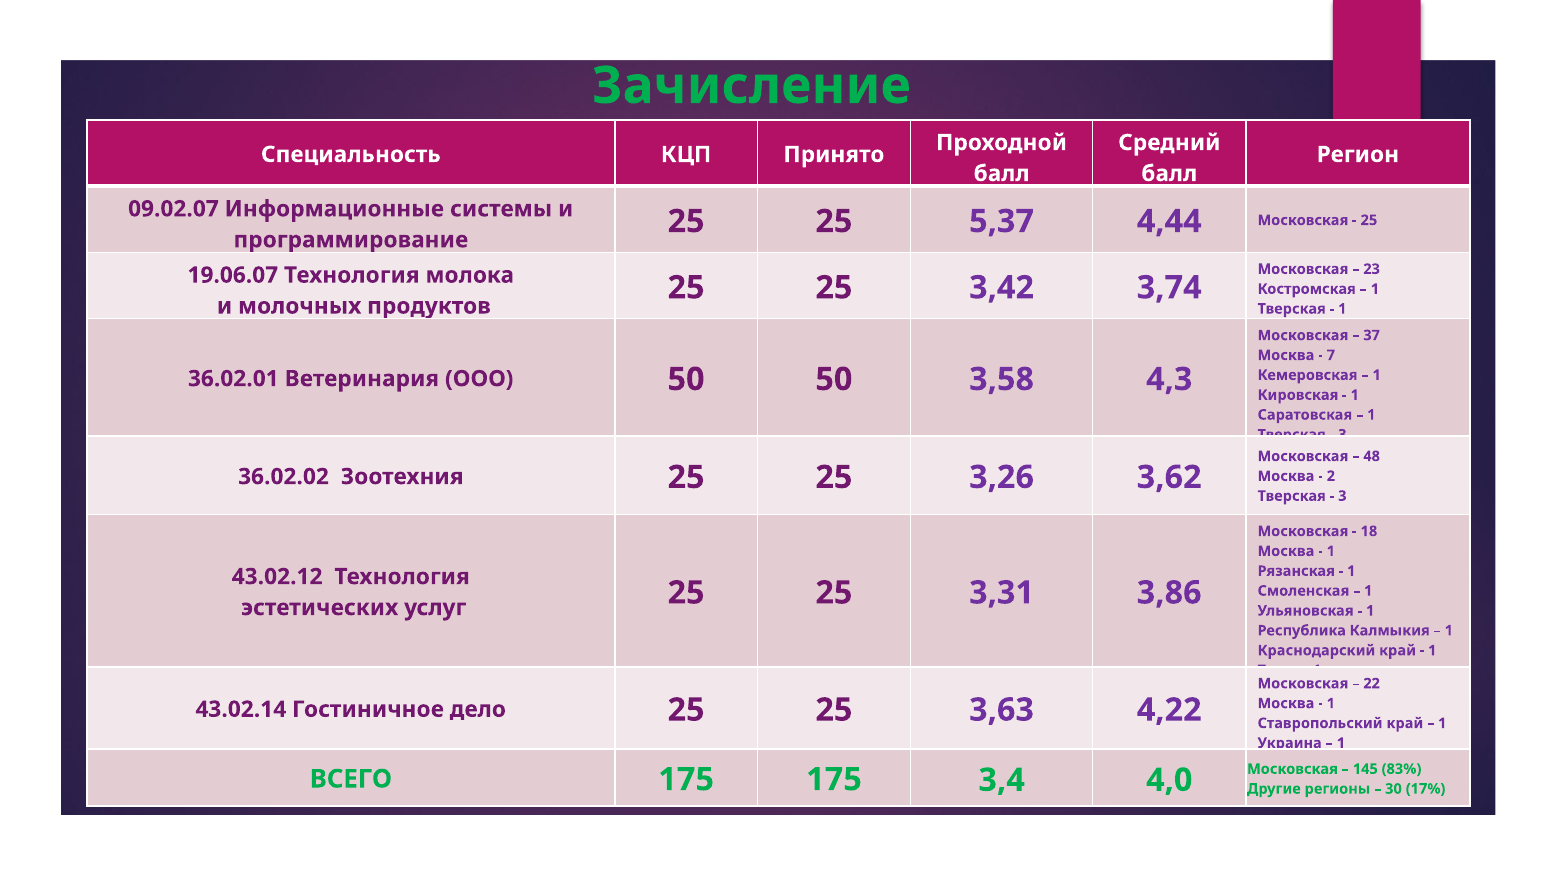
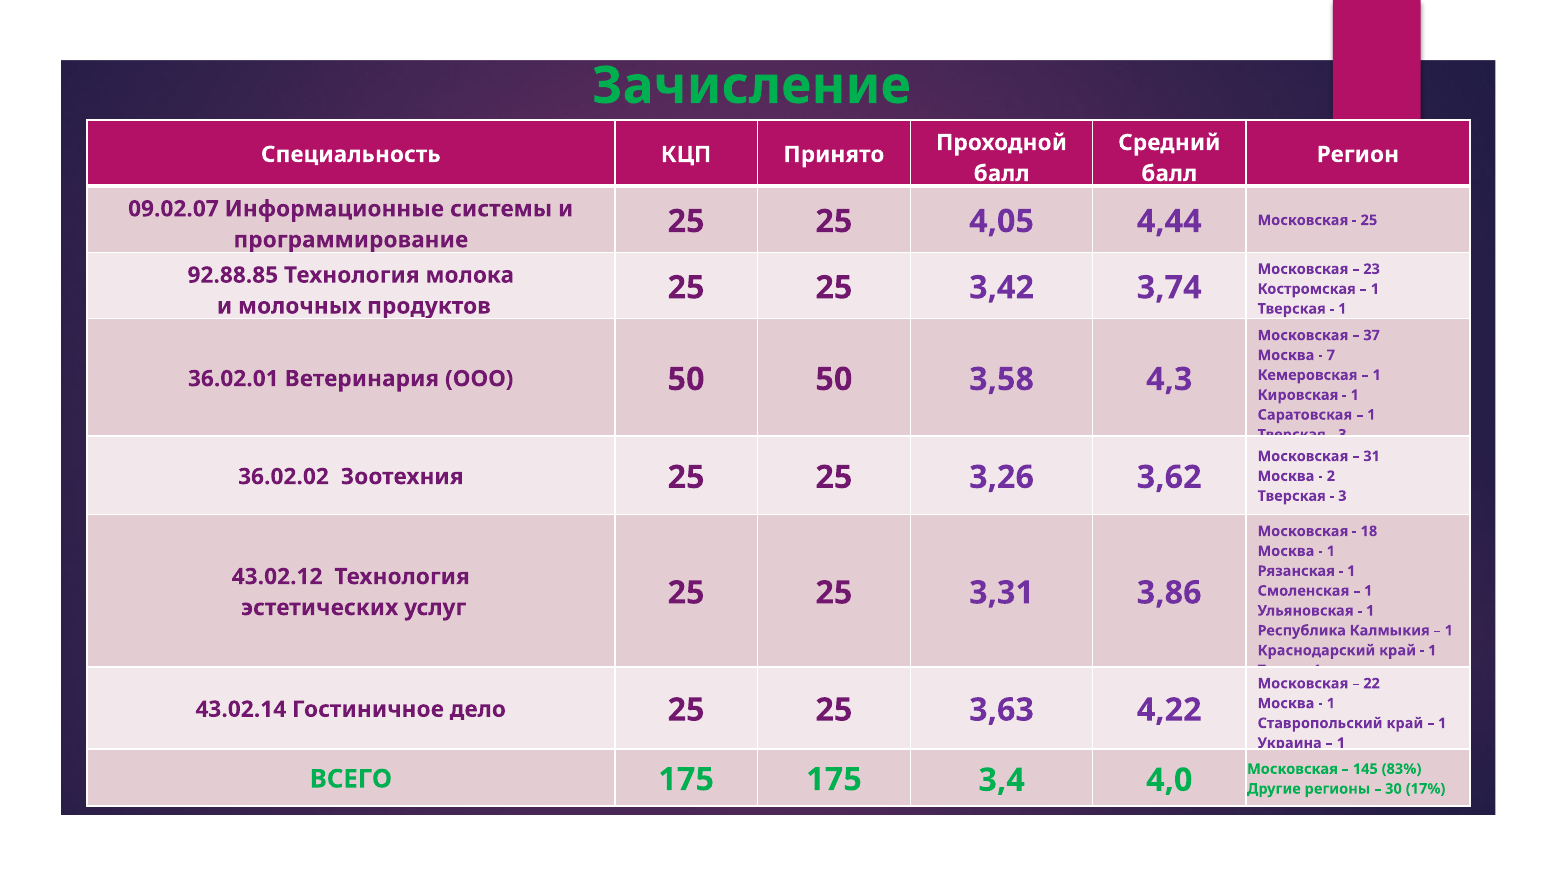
5,37: 5,37 -> 4,05
19.06.07: 19.06.07 -> 92.88.85
48: 48 -> 31
